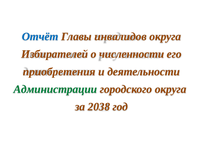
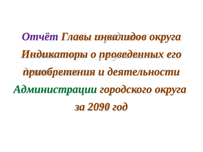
Отчёт colour: blue -> purple
Избирателей: Избирателей -> Индикаторы
численности: численности -> проведенных
2038: 2038 -> 2090
